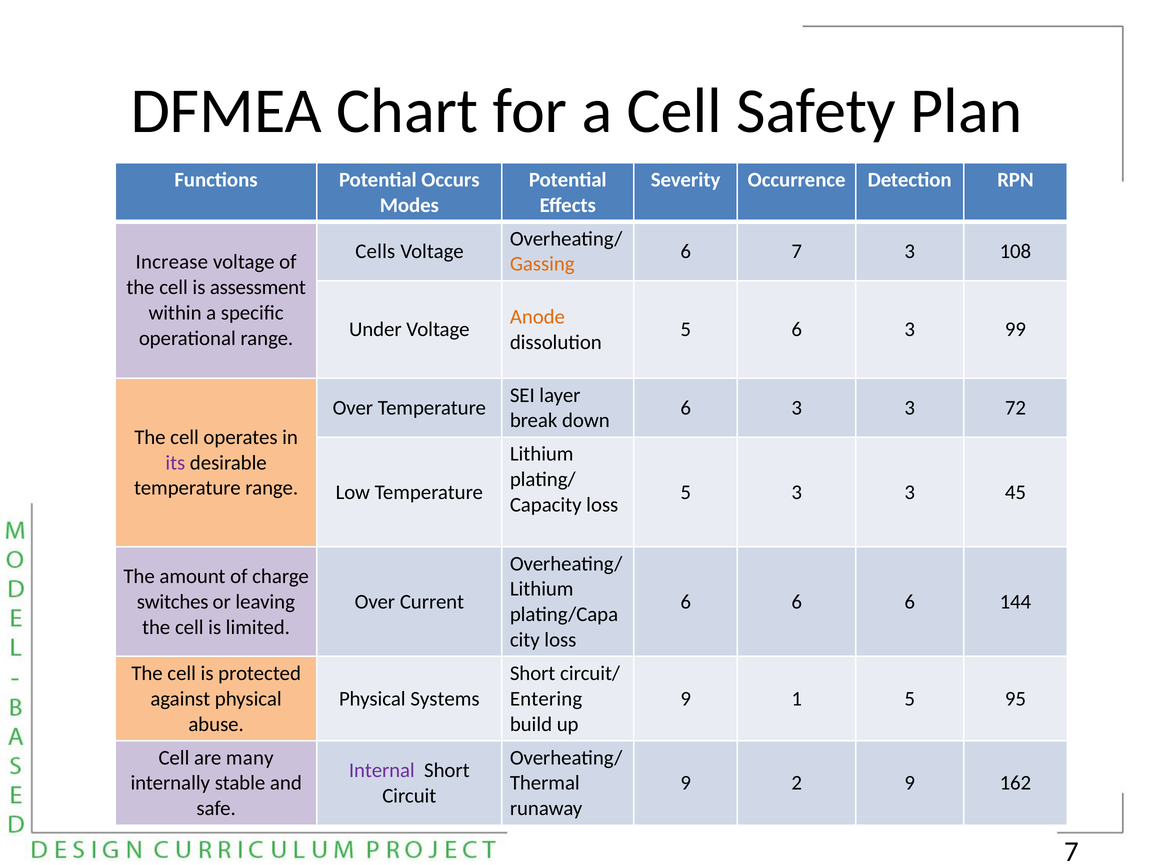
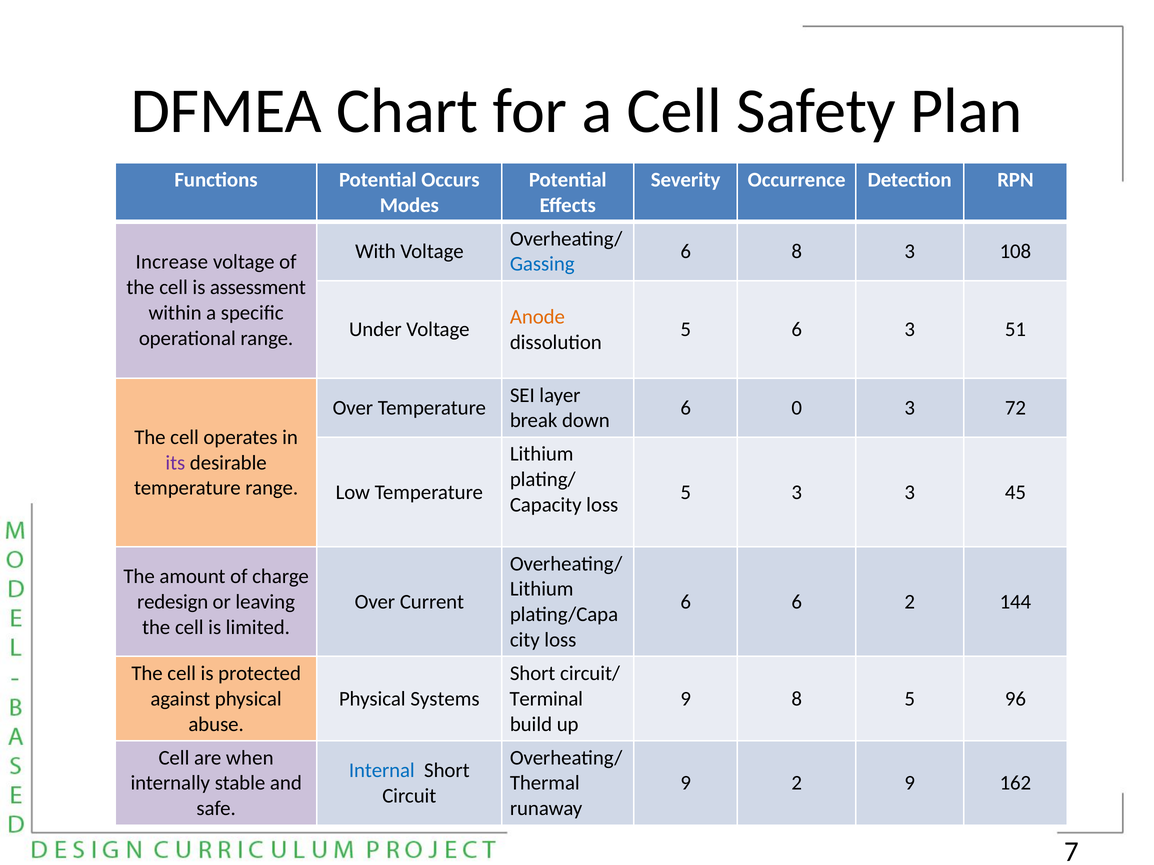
Cells: Cells -> With
6 7: 7 -> 8
Gassing colour: orange -> blue
99: 99 -> 51
3 at (797, 408): 3 -> 0
switches: switches -> redesign
6 6 6: 6 -> 2
Entering: Entering -> Terminal
9 1: 1 -> 8
95: 95 -> 96
many: many -> when
Internal colour: purple -> blue
